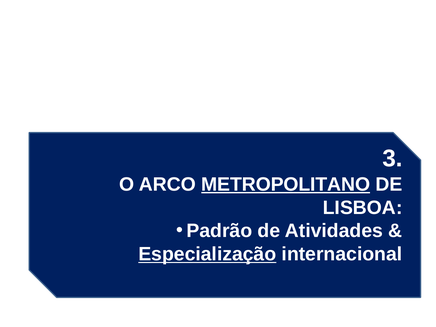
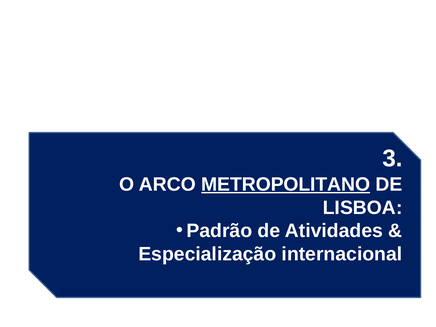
Especialização underline: present -> none
